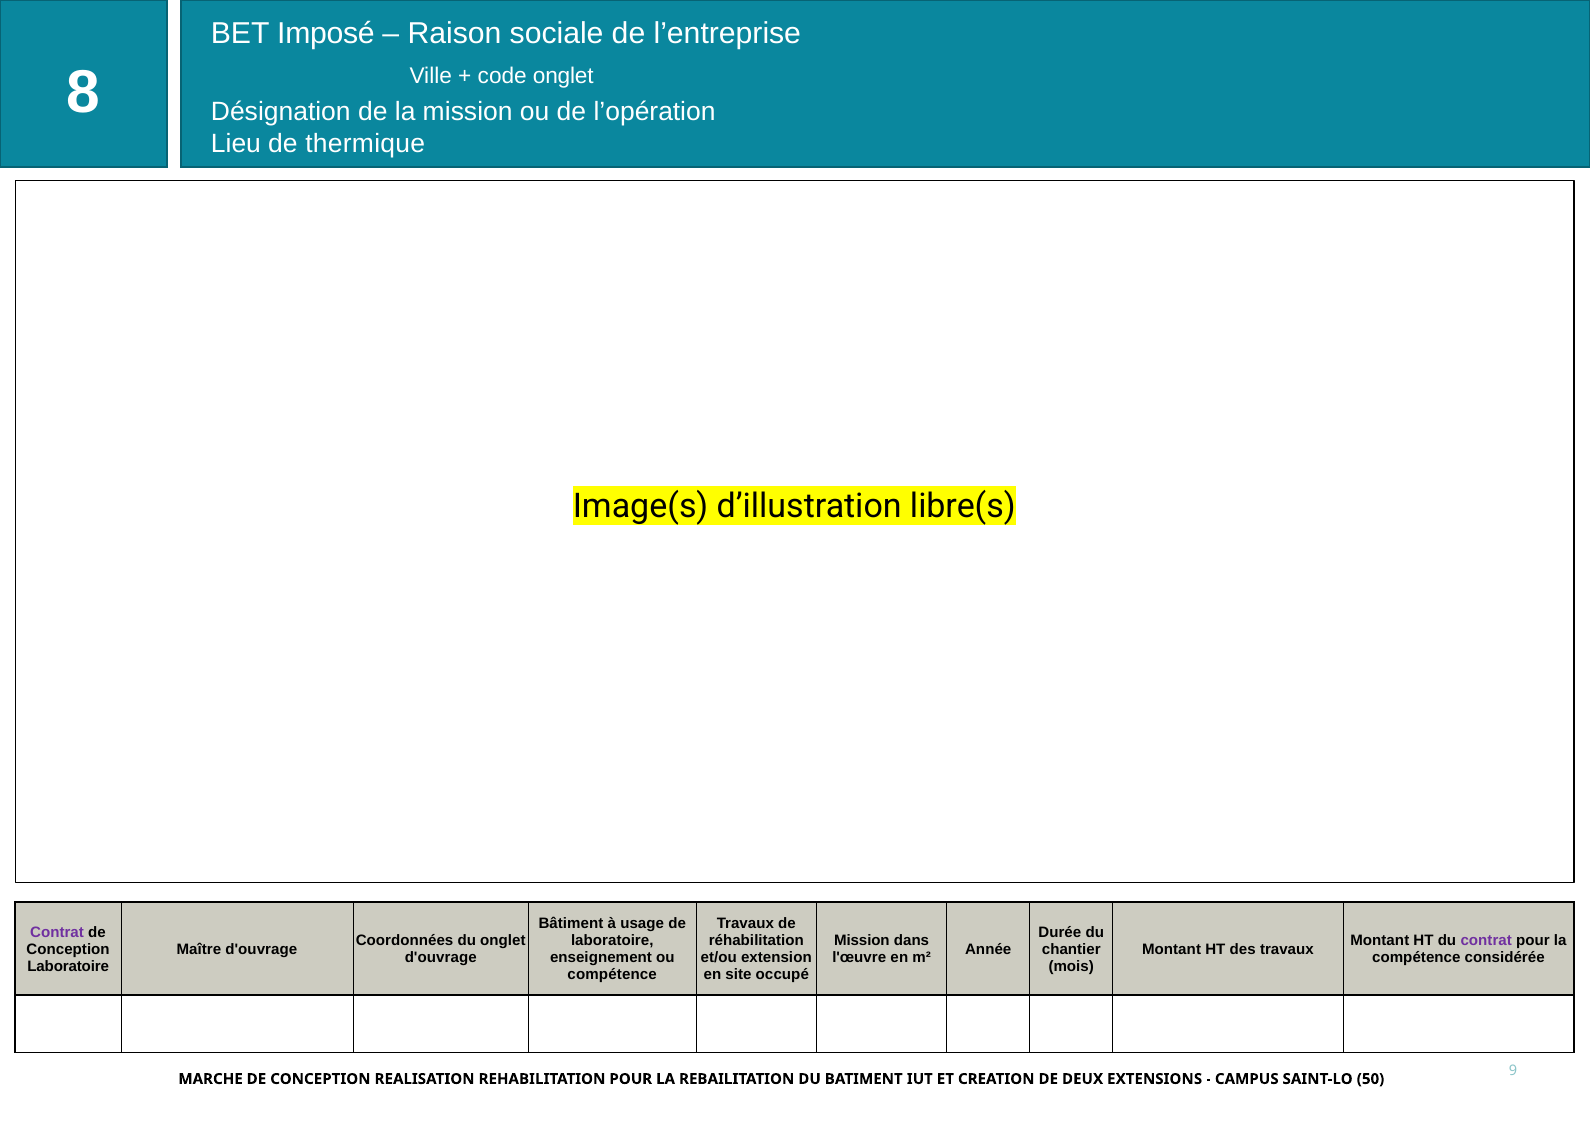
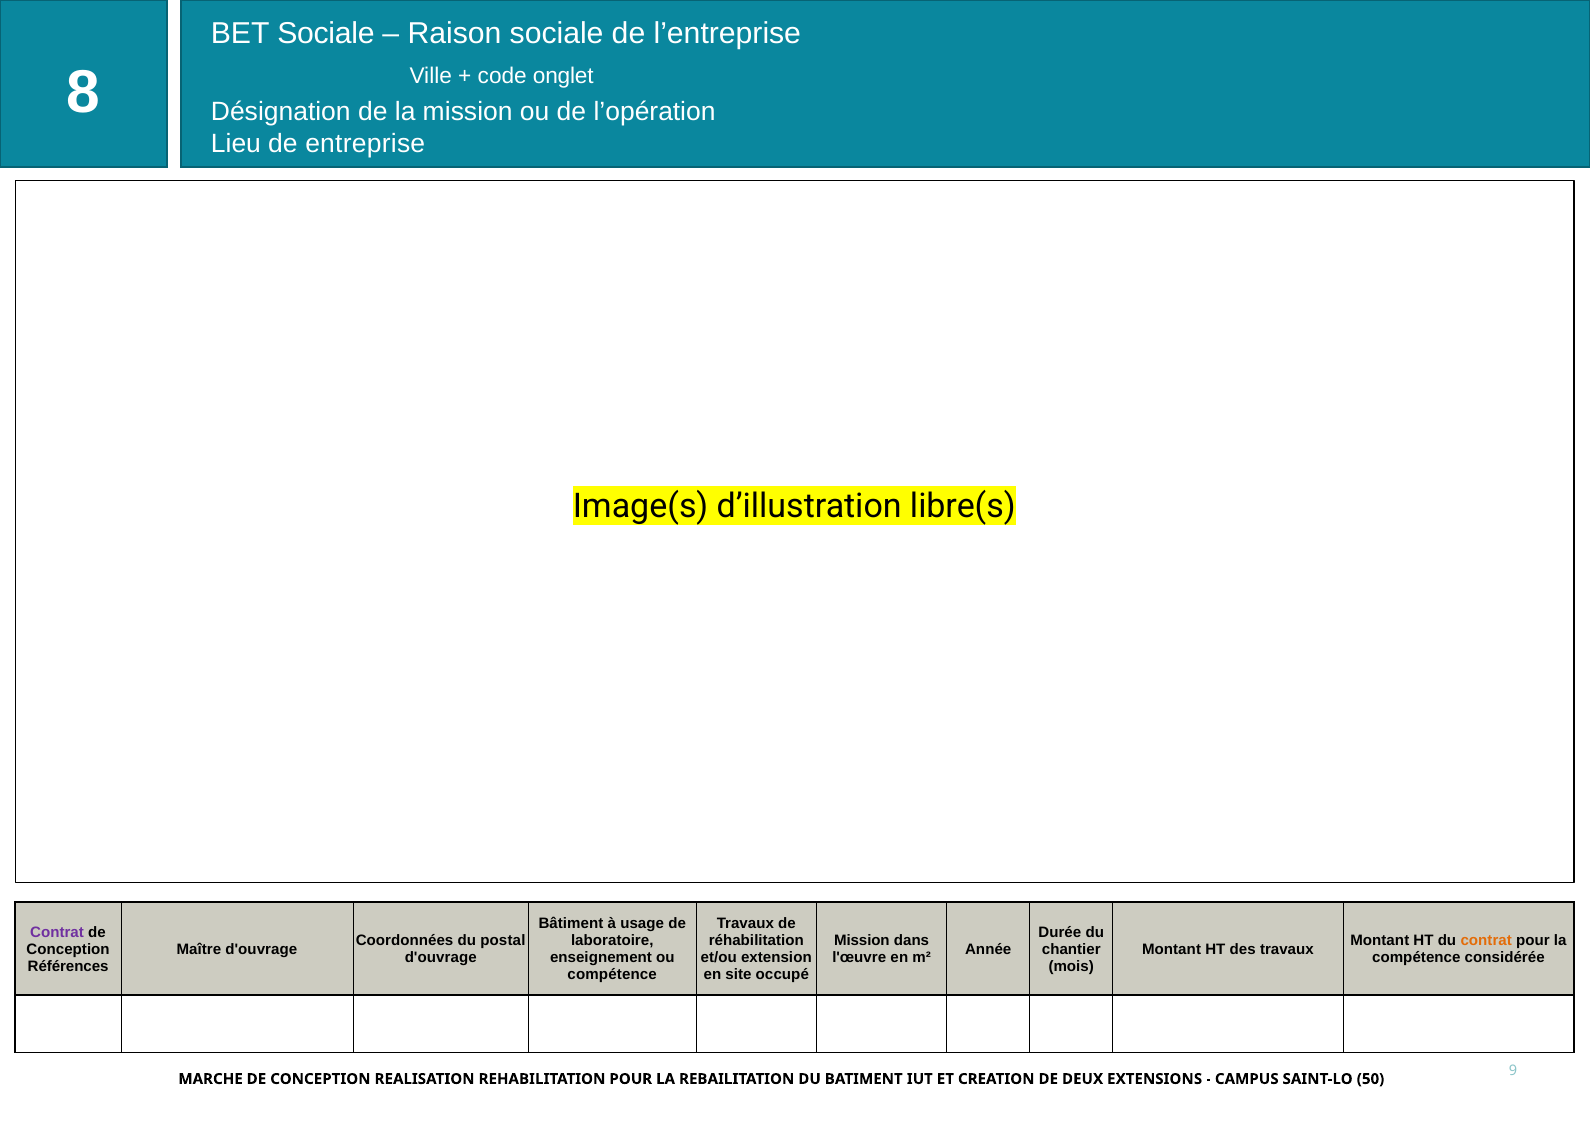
BET Imposé: Imposé -> Sociale
thermique: thermique -> entreprise
du onglet: onglet -> postal
contrat at (1486, 941) colour: purple -> orange
Laboratoire at (68, 966): Laboratoire -> Références
